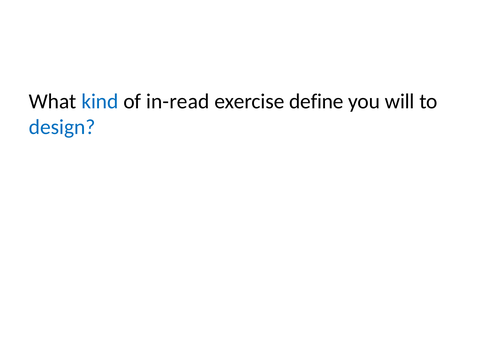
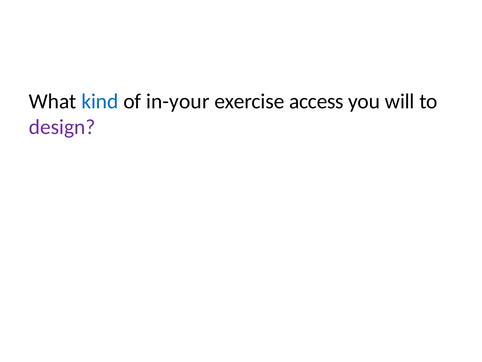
in-read: in-read -> in-your
define: define -> access
design colour: blue -> purple
